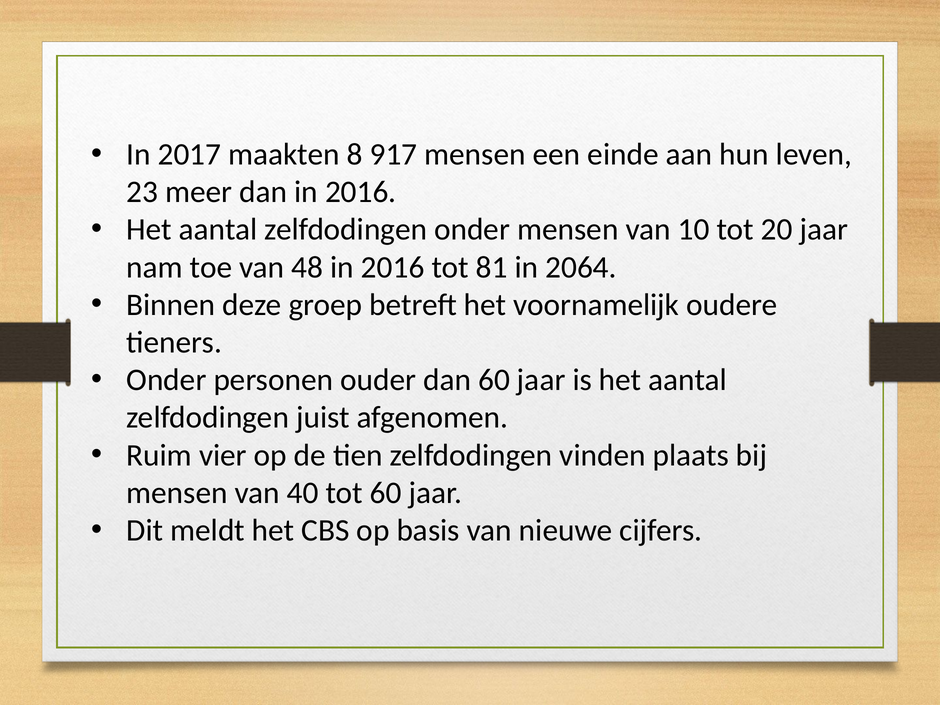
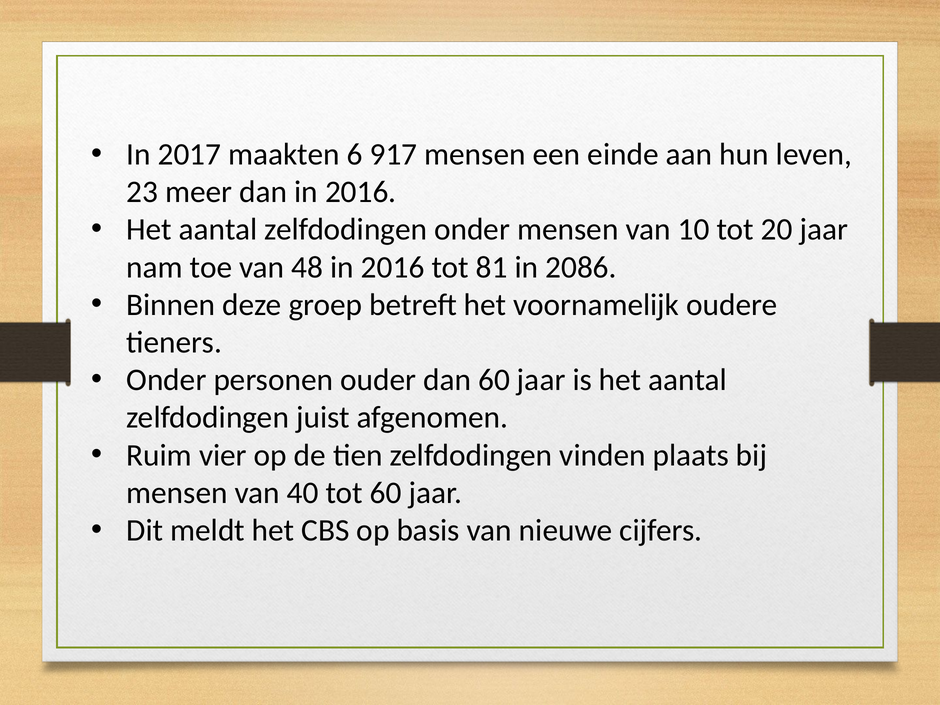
8: 8 -> 6
2064: 2064 -> 2086
